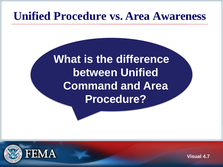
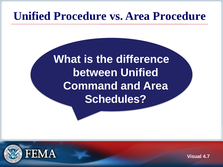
Area Awareness: Awareness -> Procedure
Procedure at (116, 99): Procedure -> Schedules
